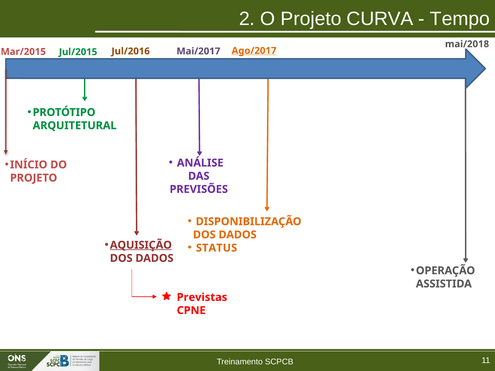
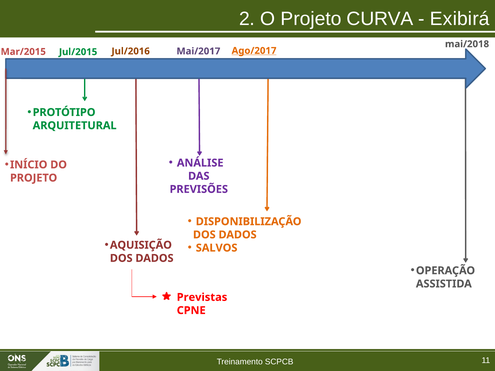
Tempo: Tempo -> Exibirá
AQUISIÇÃO underline: present -> none
STATUS: STATUS -> SALVOS
